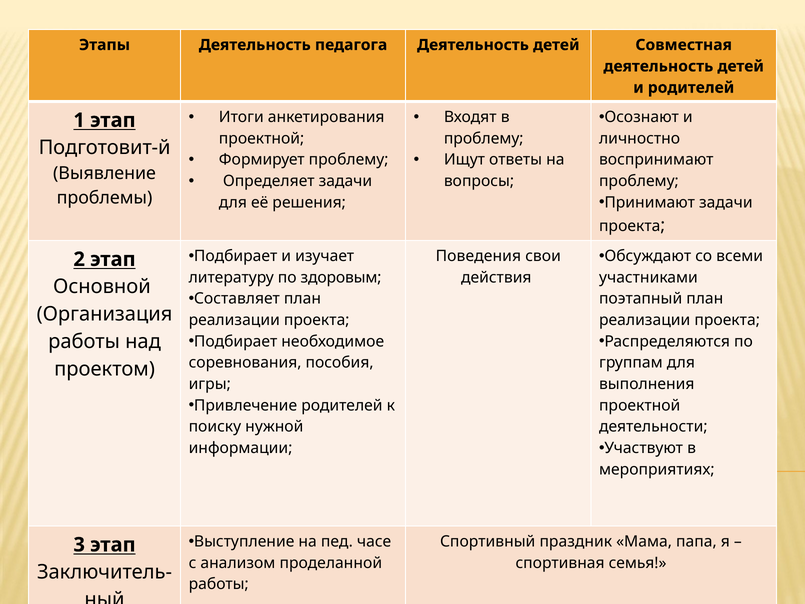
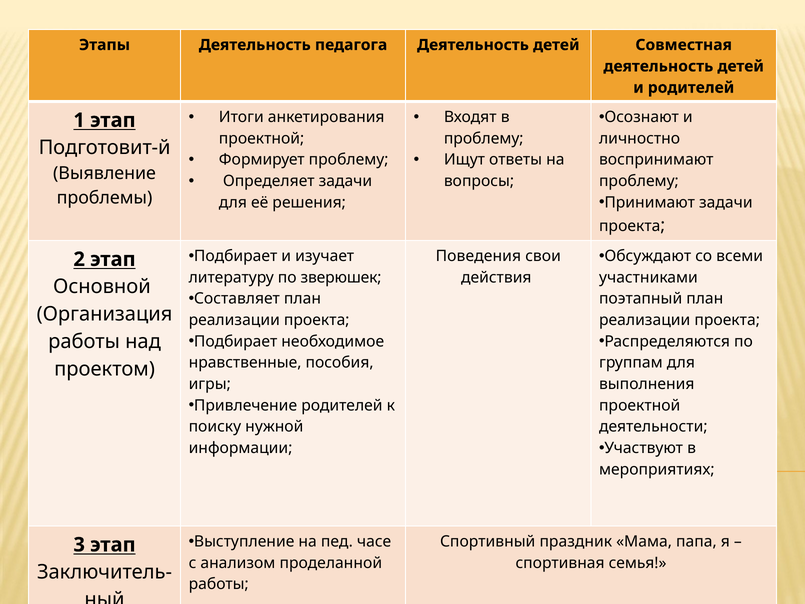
здоровым: здоровым -> зверюшек
соревнования: соревнования -> нравственные
